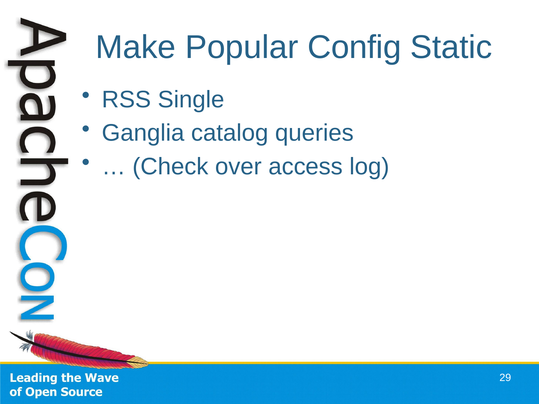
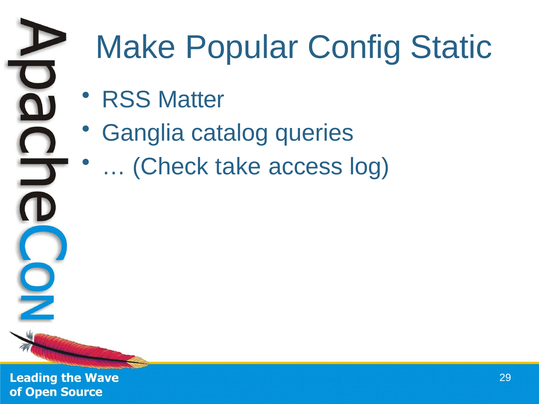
Single: Single -> Matter
over: over -> take
